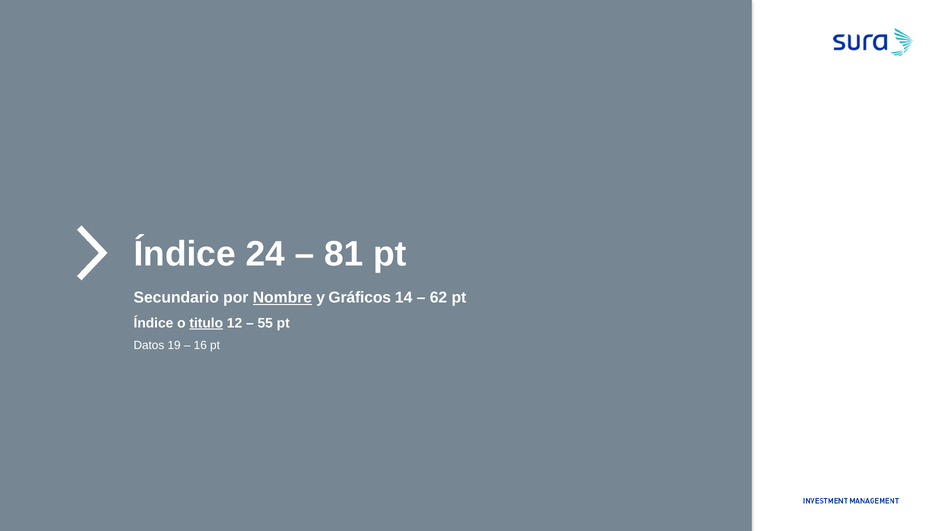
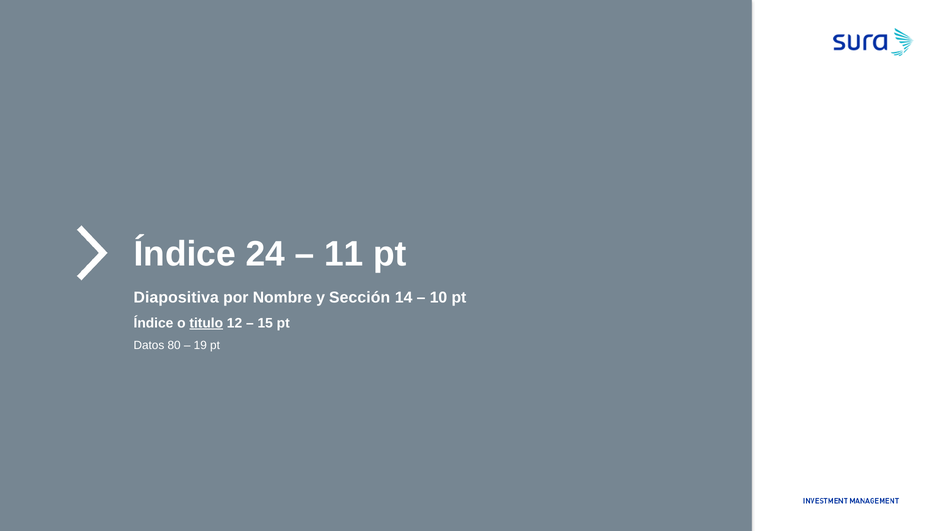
81: 81 -> 11
Secundario: Secundario -> Diapositiva
Nombre underline: present -> none
Gráficos: Gráficos -> Sección
62: 62 -> 10
55: 55 -> 15
19: 19 -> 80
16: 16 -> 19
